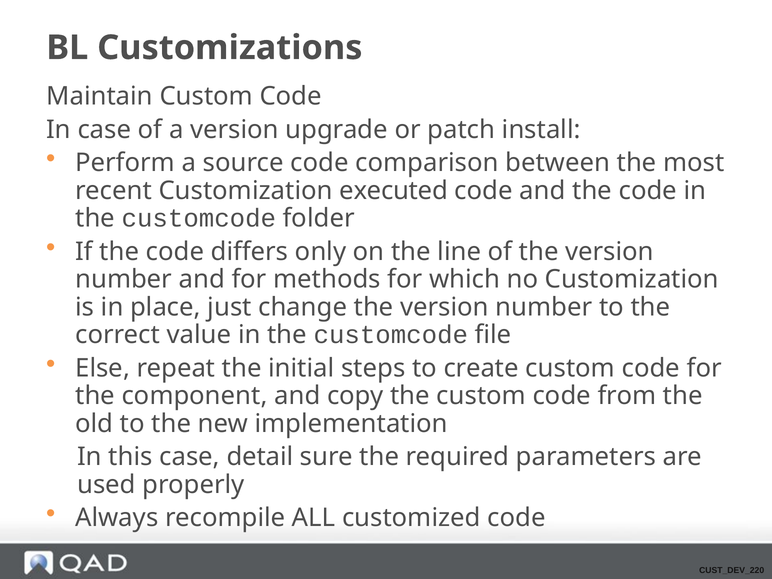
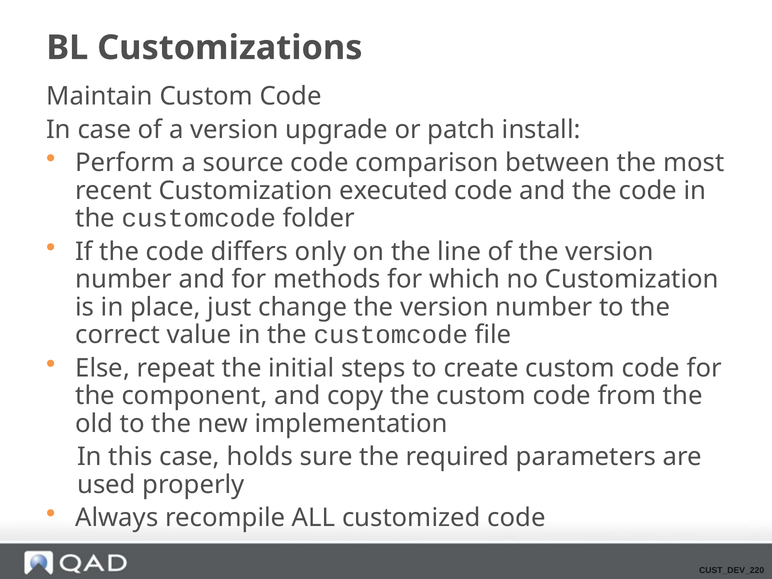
detail: detail -> holds
